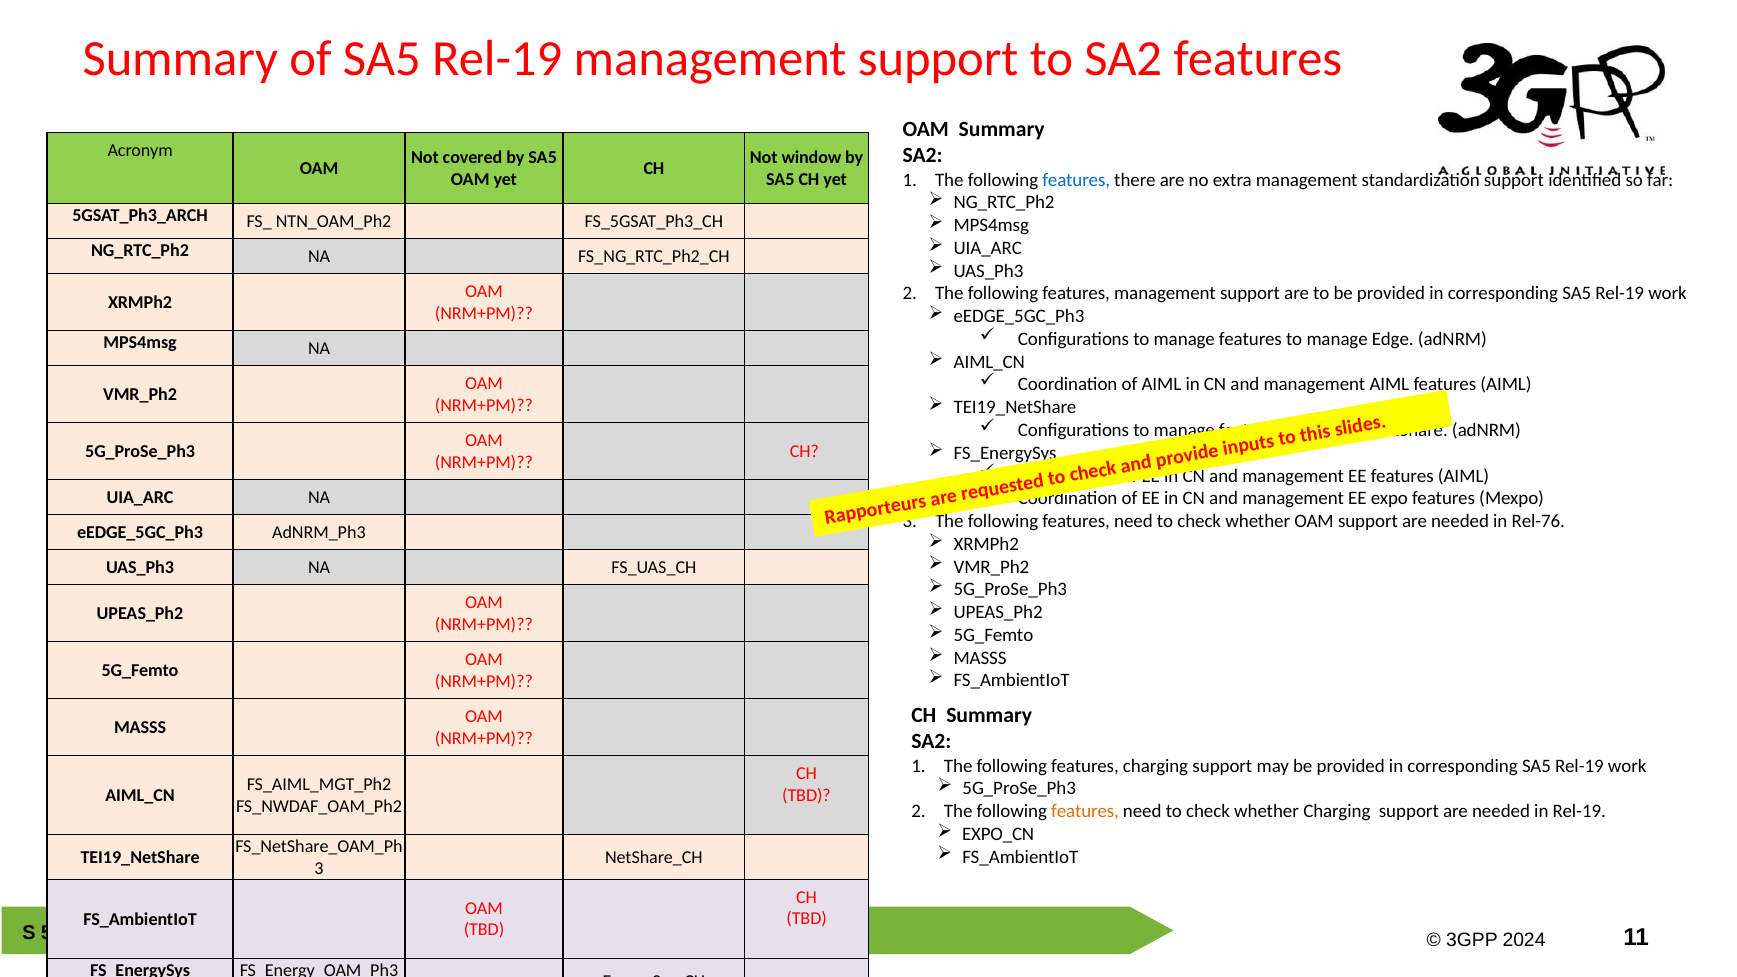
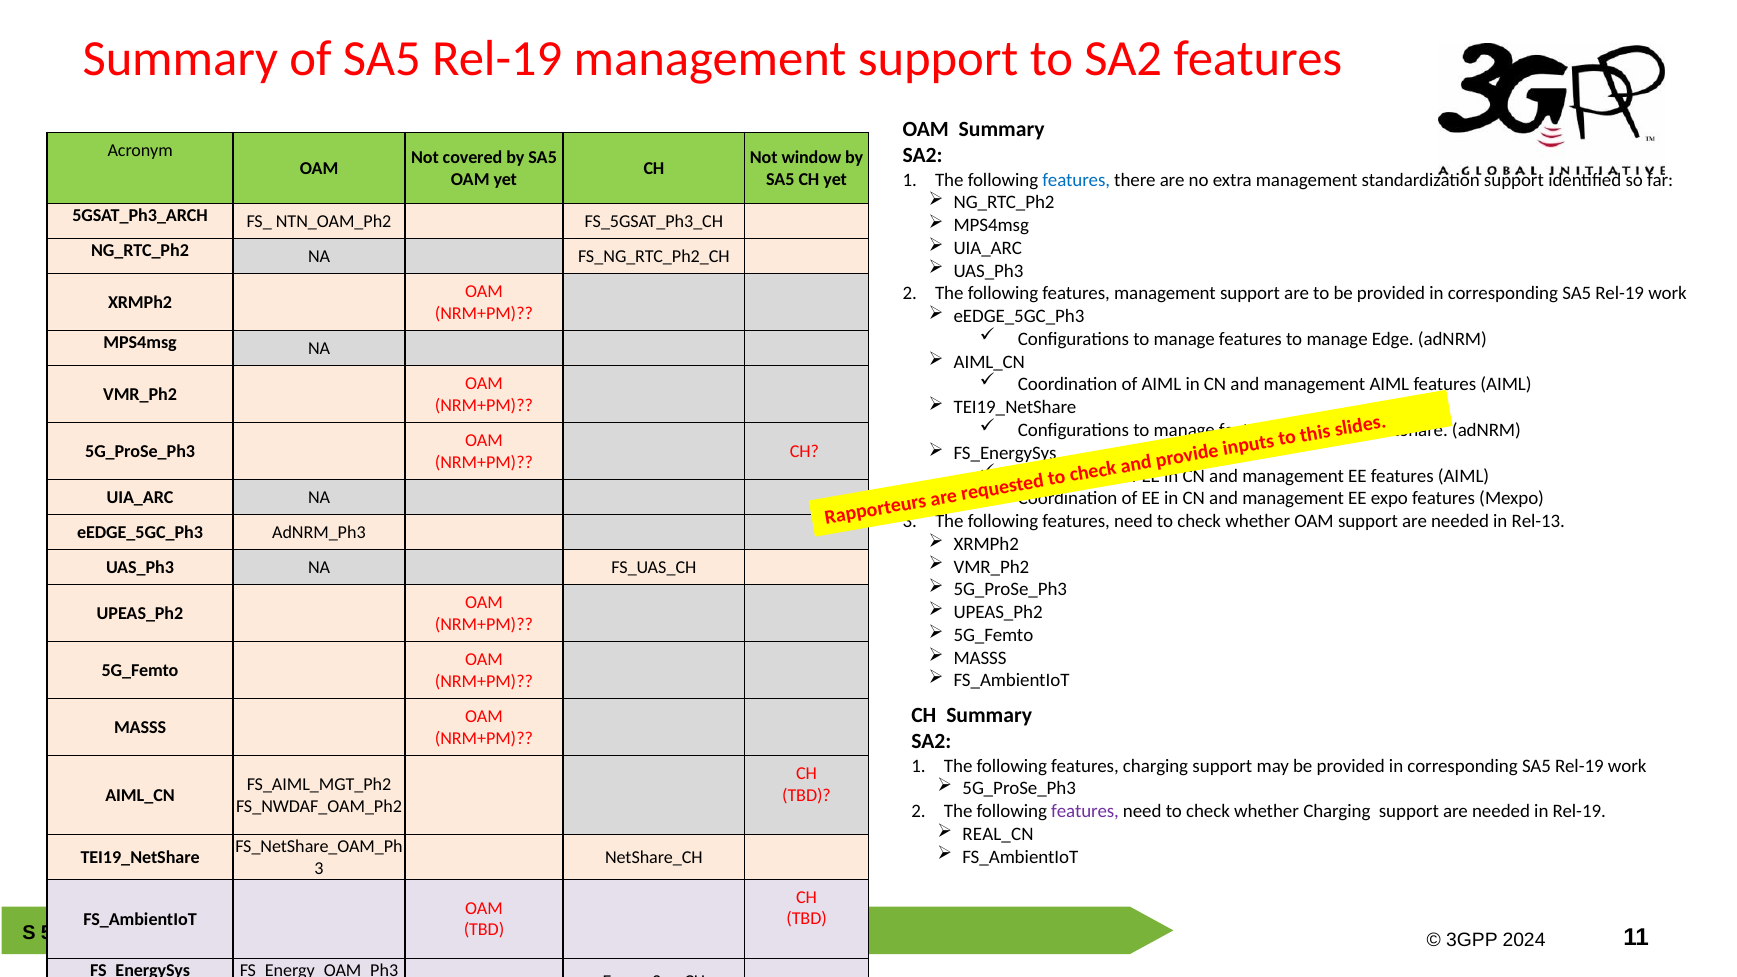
Rel-76: Rel-76 -> Rel-13
features at (1085, 811) colour: orange -> purple
EXPO_CN: EXPO_CN -> REAL_CN
